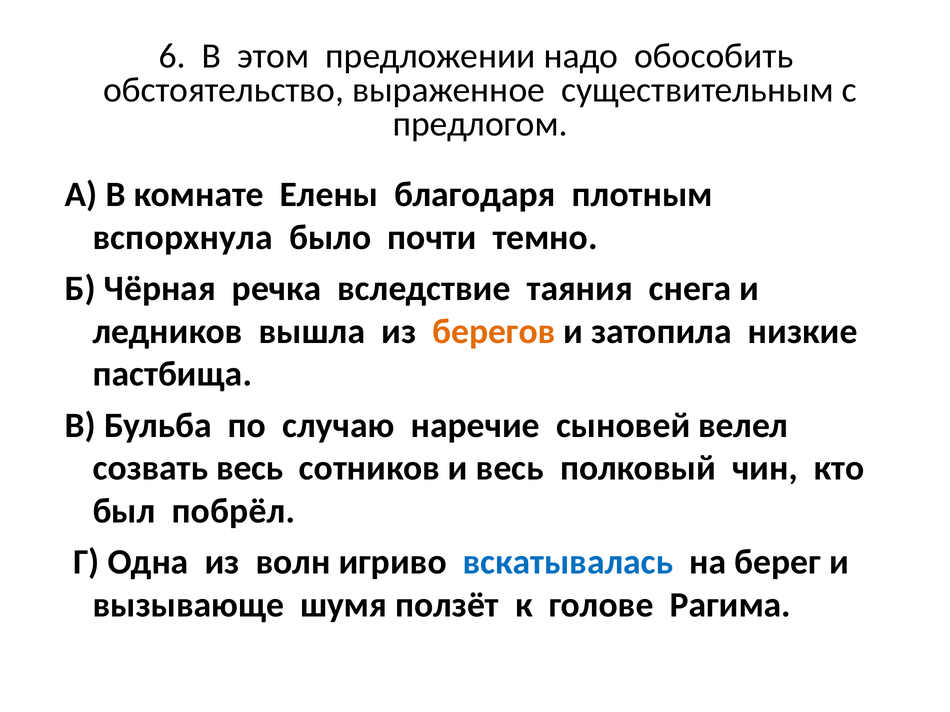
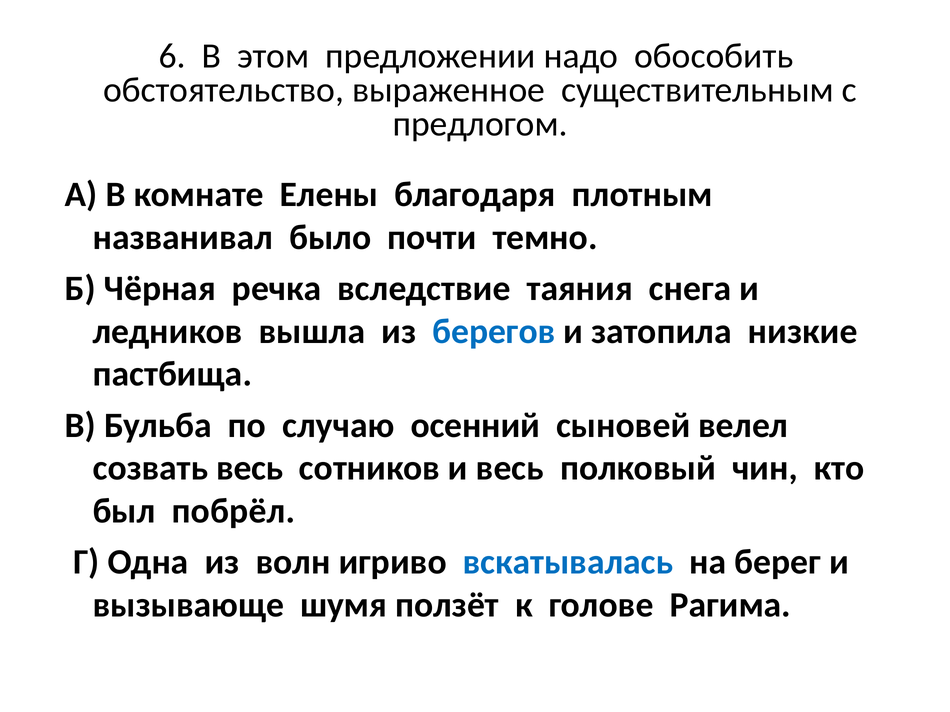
вспорхнула: вспорхнула -> названивал
берегов colour: orange -> blue
наречие: наречие -> осенний
